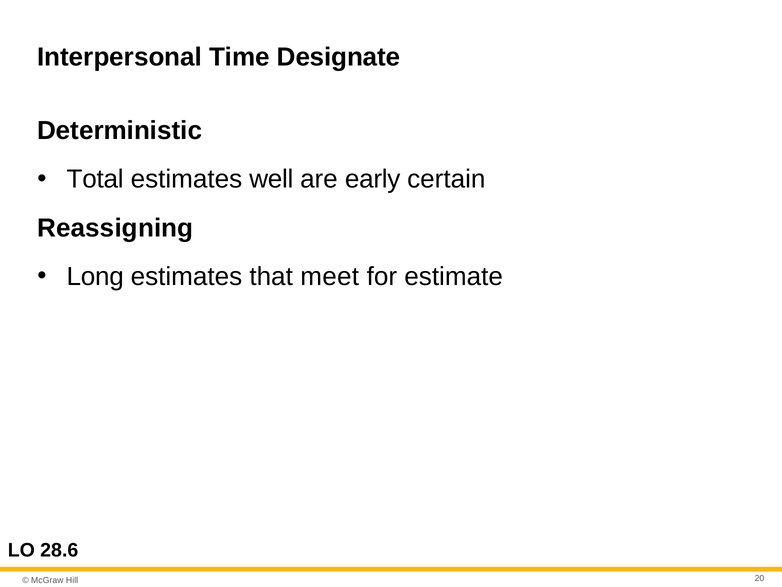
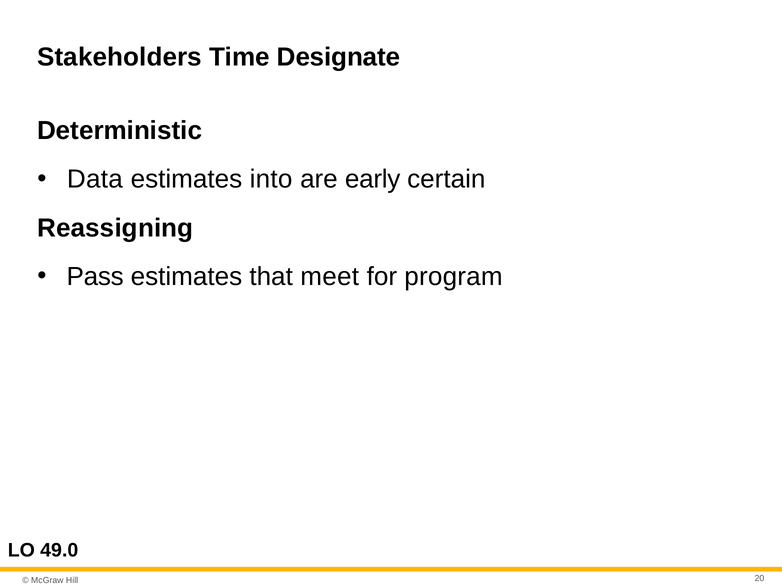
Interpersonal: Interpersonal -> Stakeholders
Total: Total -> Data
well: well -> into
Long: Long -> Pass
estimate: estimate -> program
28.6: 28.6 -> 49.0
